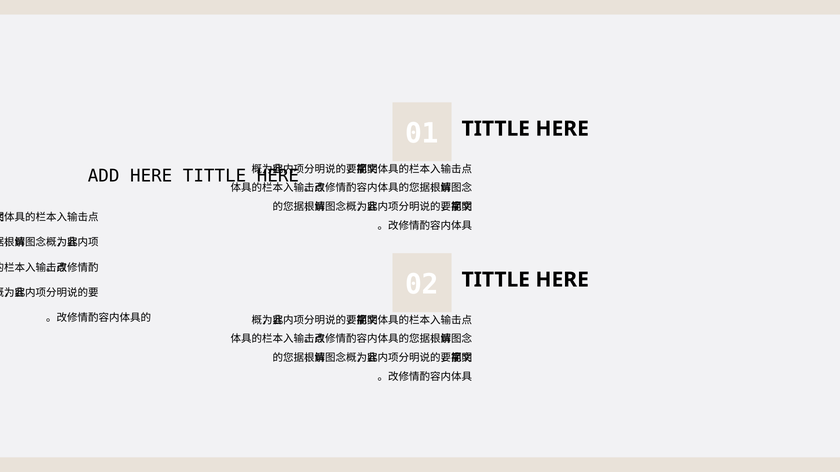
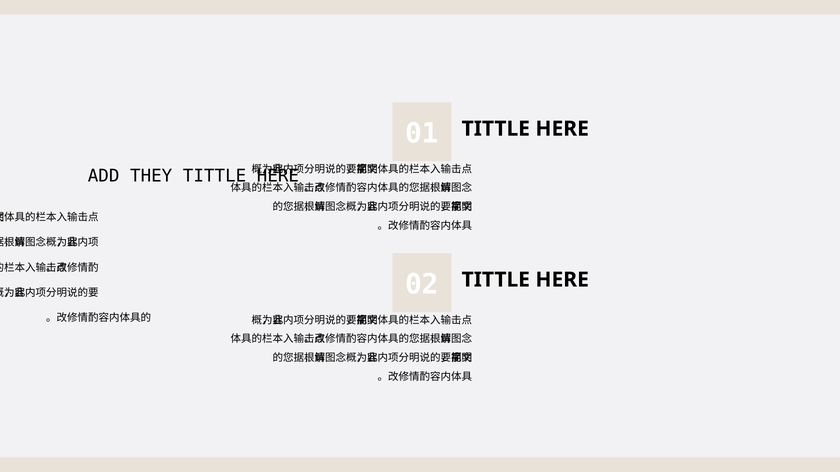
ADD HERE: HERE -> THEY
